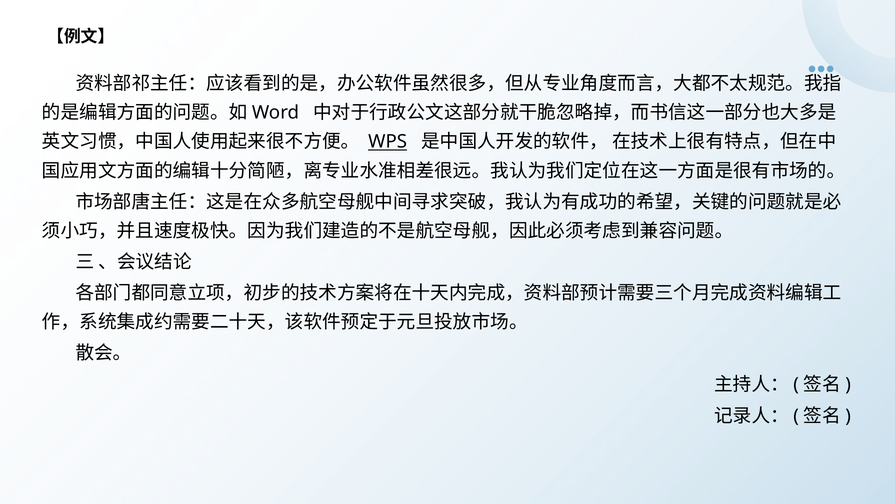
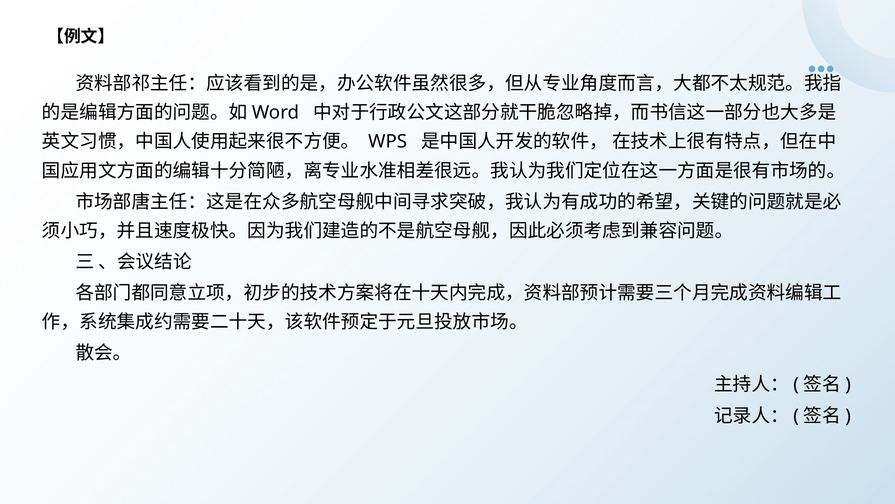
WPS underline: present -> none
